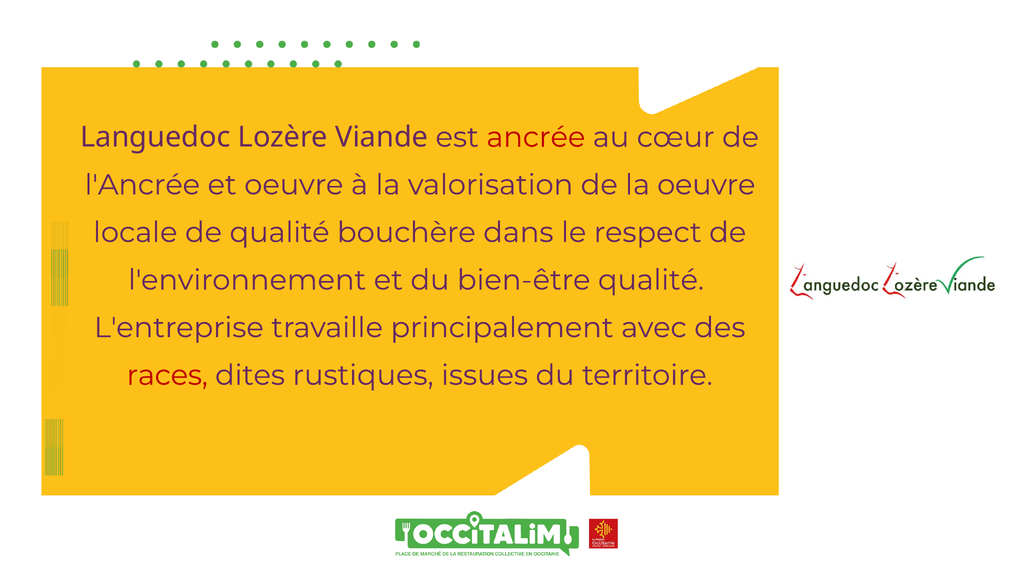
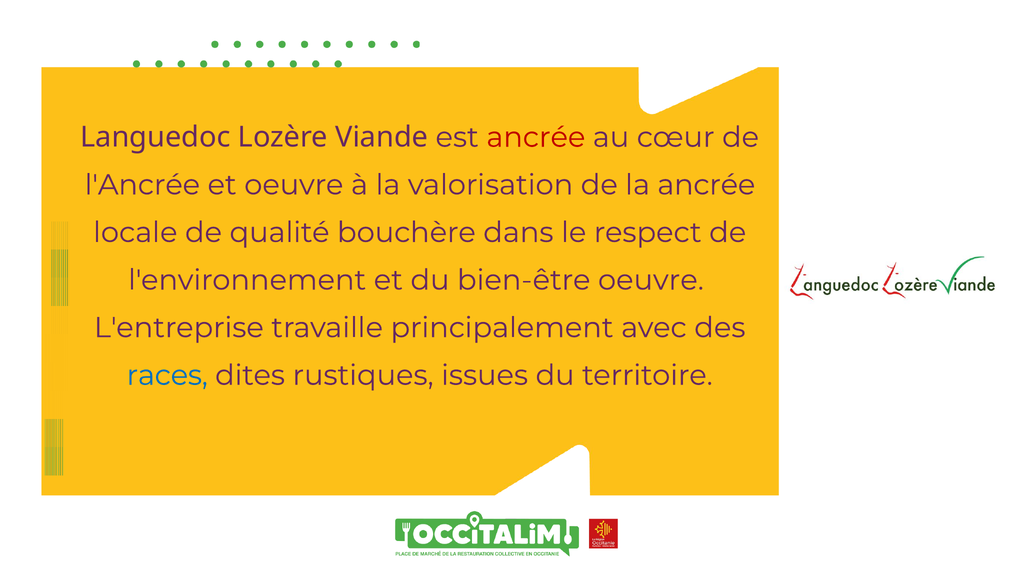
la oeuvre: oeuvre -> ancrée
bien-être qualité: qualité -> oeuvre
races colour: red -> blue
